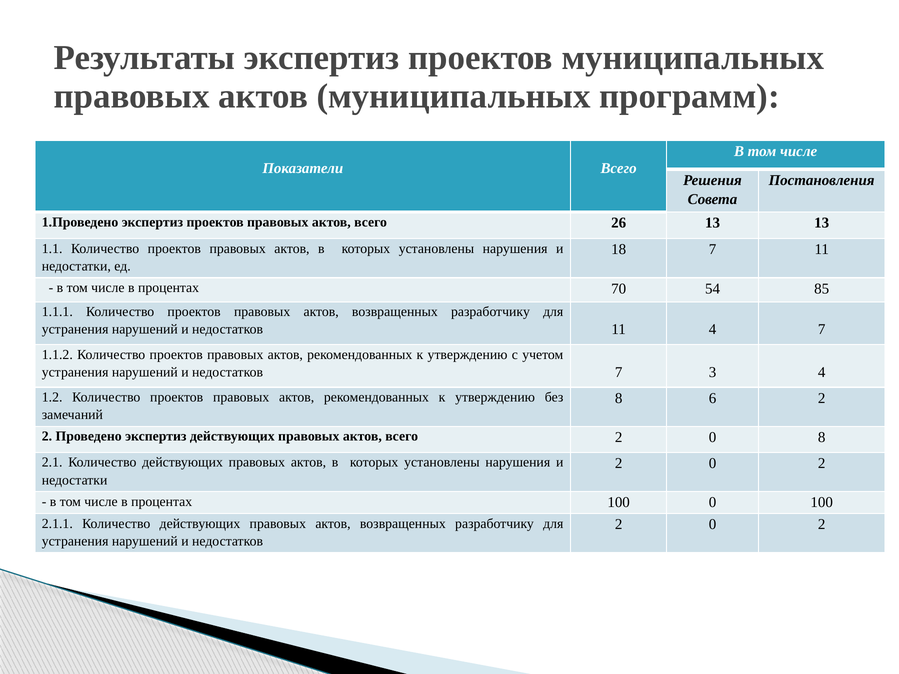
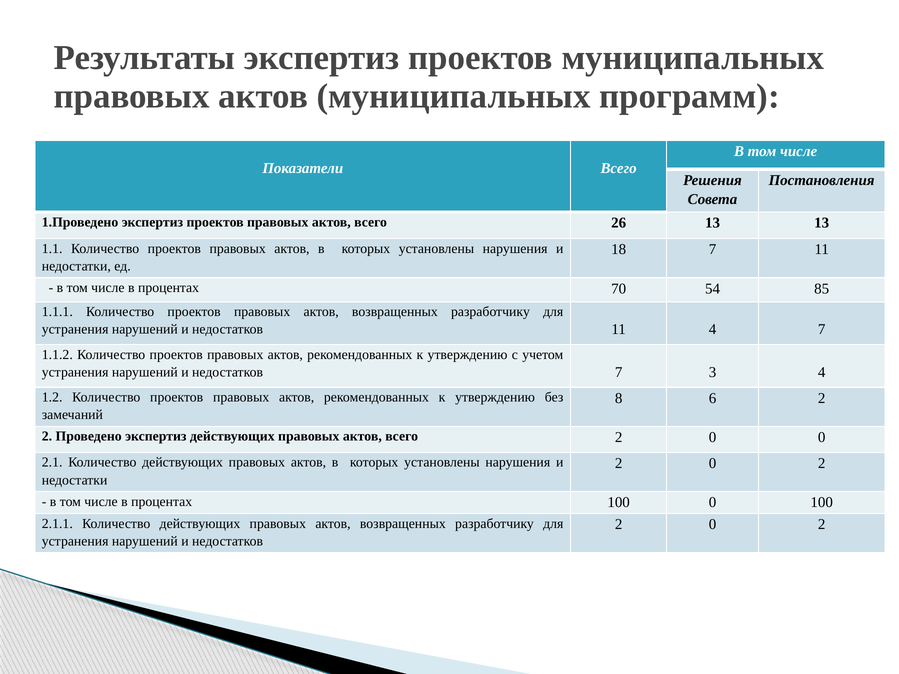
0 8: 8 -> 0
